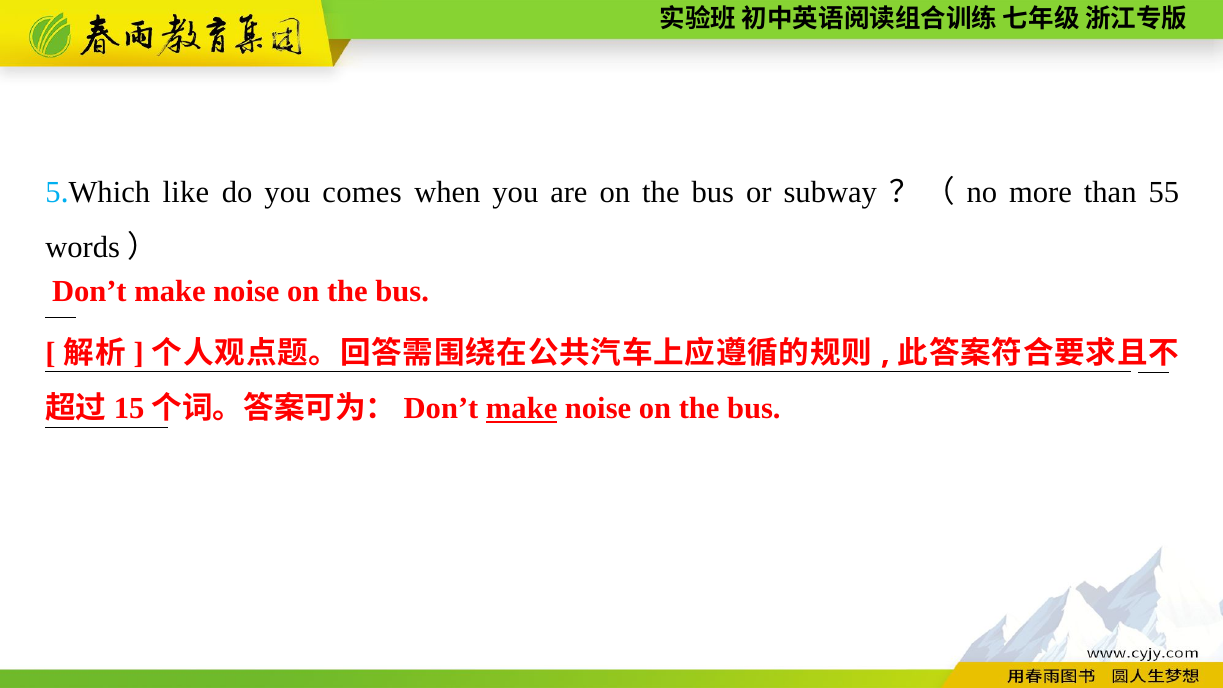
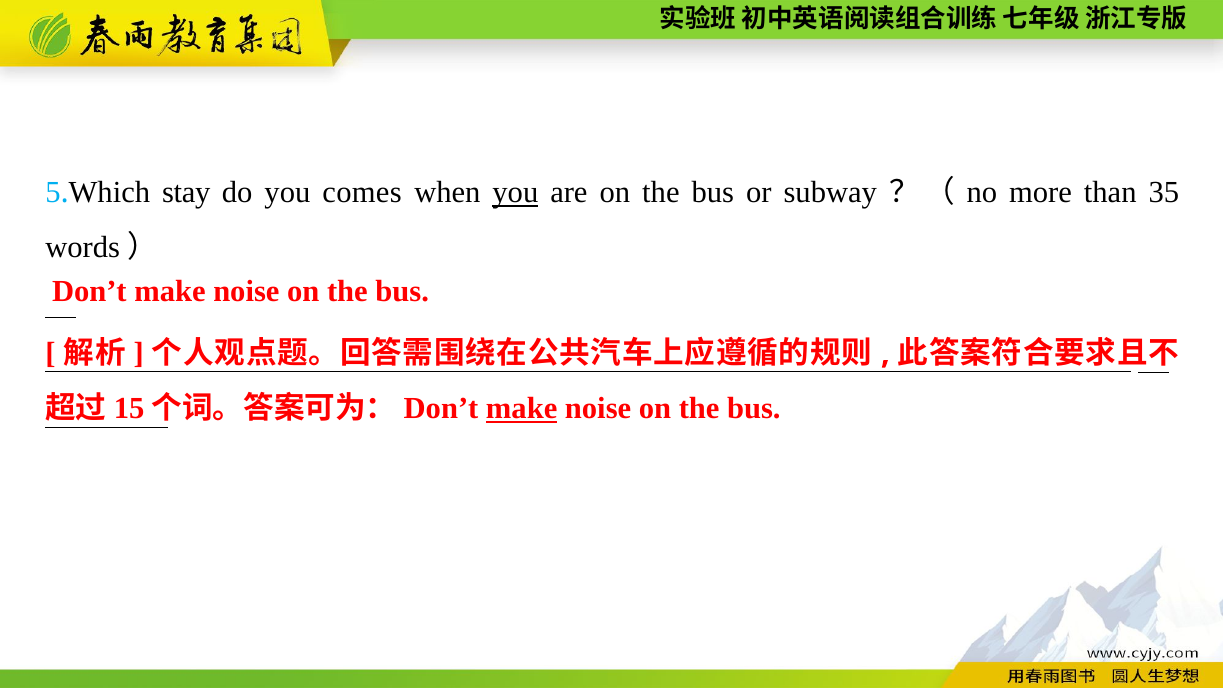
like: like -> stay
you at (515, 193) underline: none -> present
55: 55 -> 35
